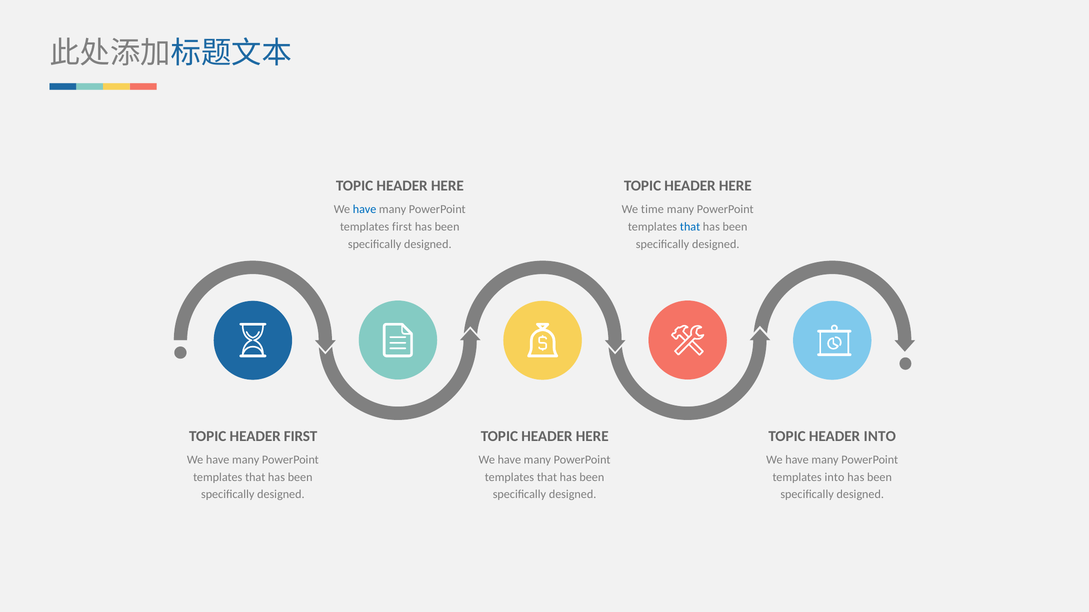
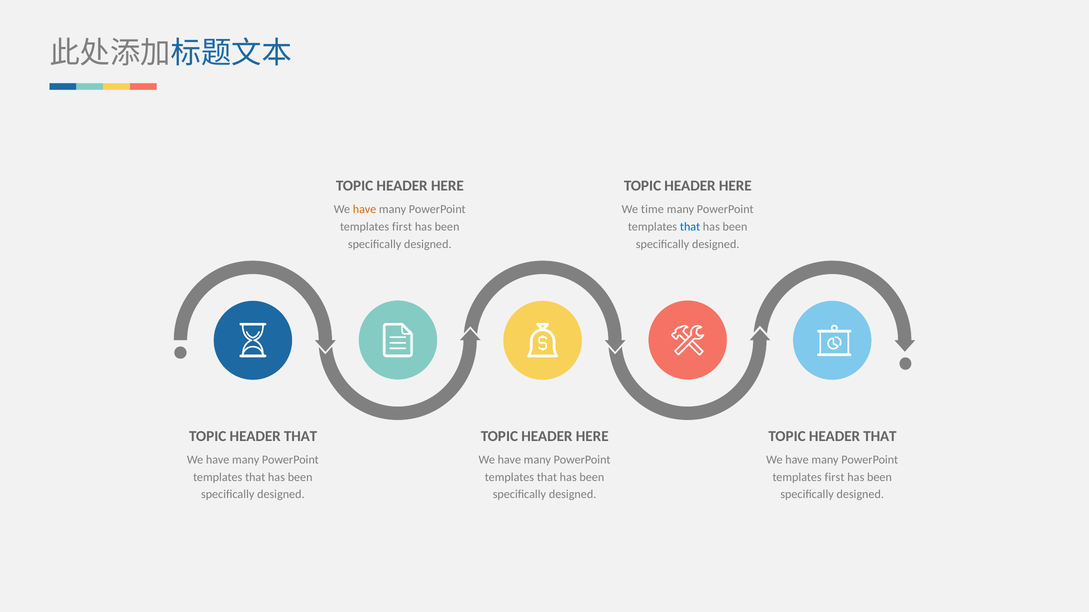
have at (365, 210) colour: blue -> orange
FIRST at (301, 437): FIRST -> THAT
INTO at (880, 437): INTO -> THAT
into at (835, 478): into -> first
